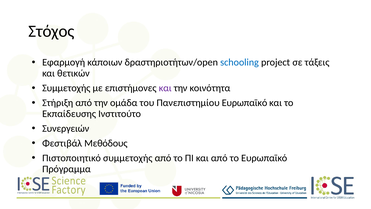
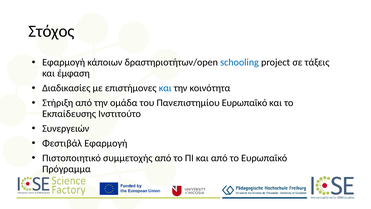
θετικών: θετικών -> έμφαση
Συμμετοχής at (66, 88): Συμμετοχής -> Διαδικασίες
και at (165, 88) colour: purple -> blue
Φεστιβάλ Μεθόδους: Μεθόδους -> Εφαρμογή
